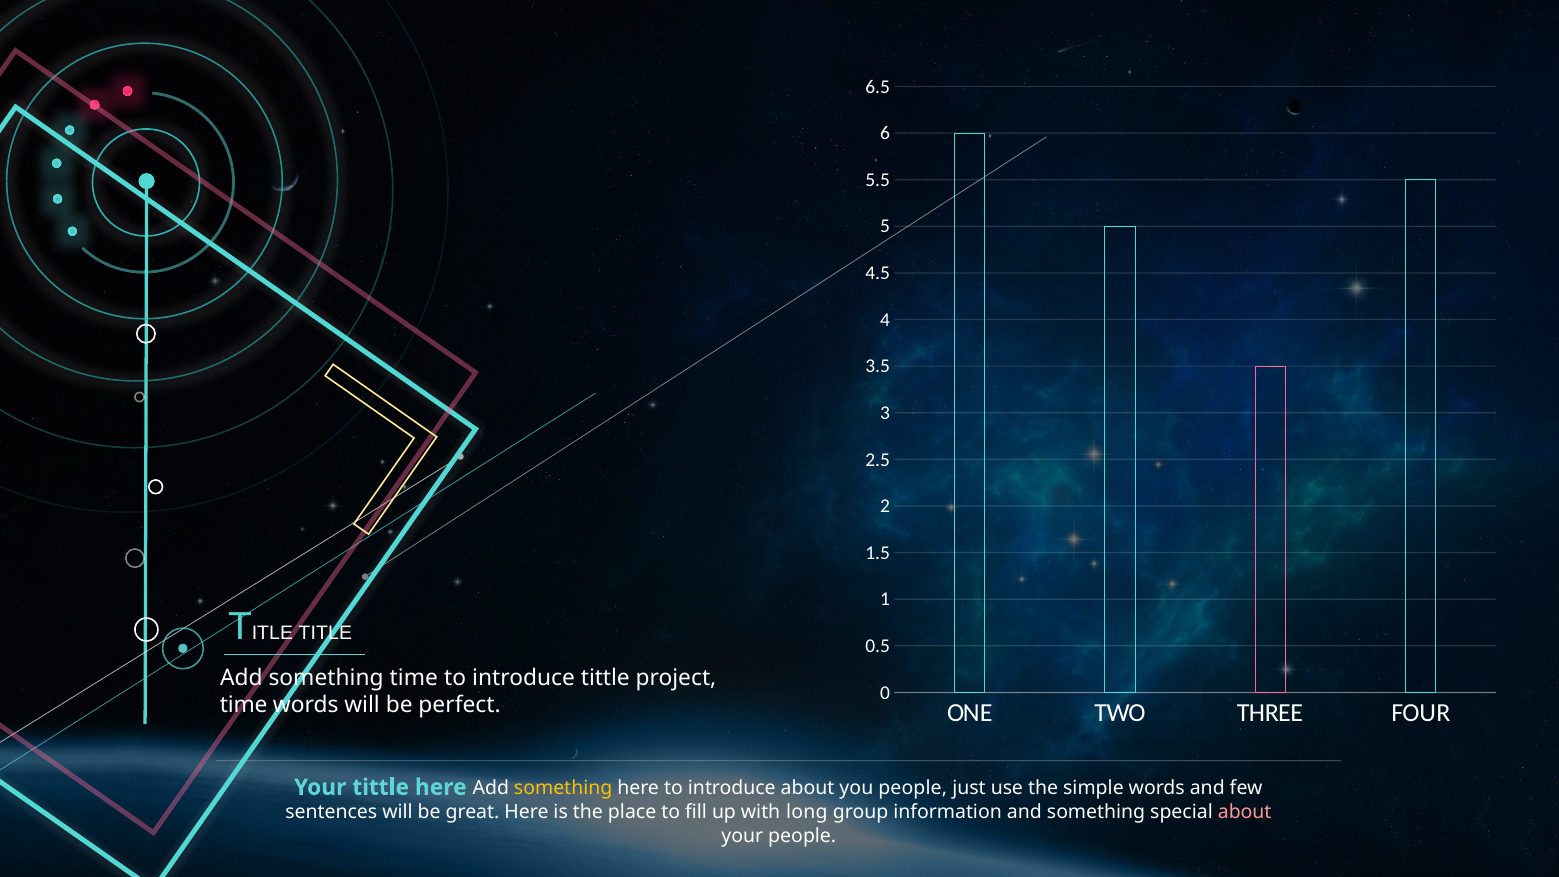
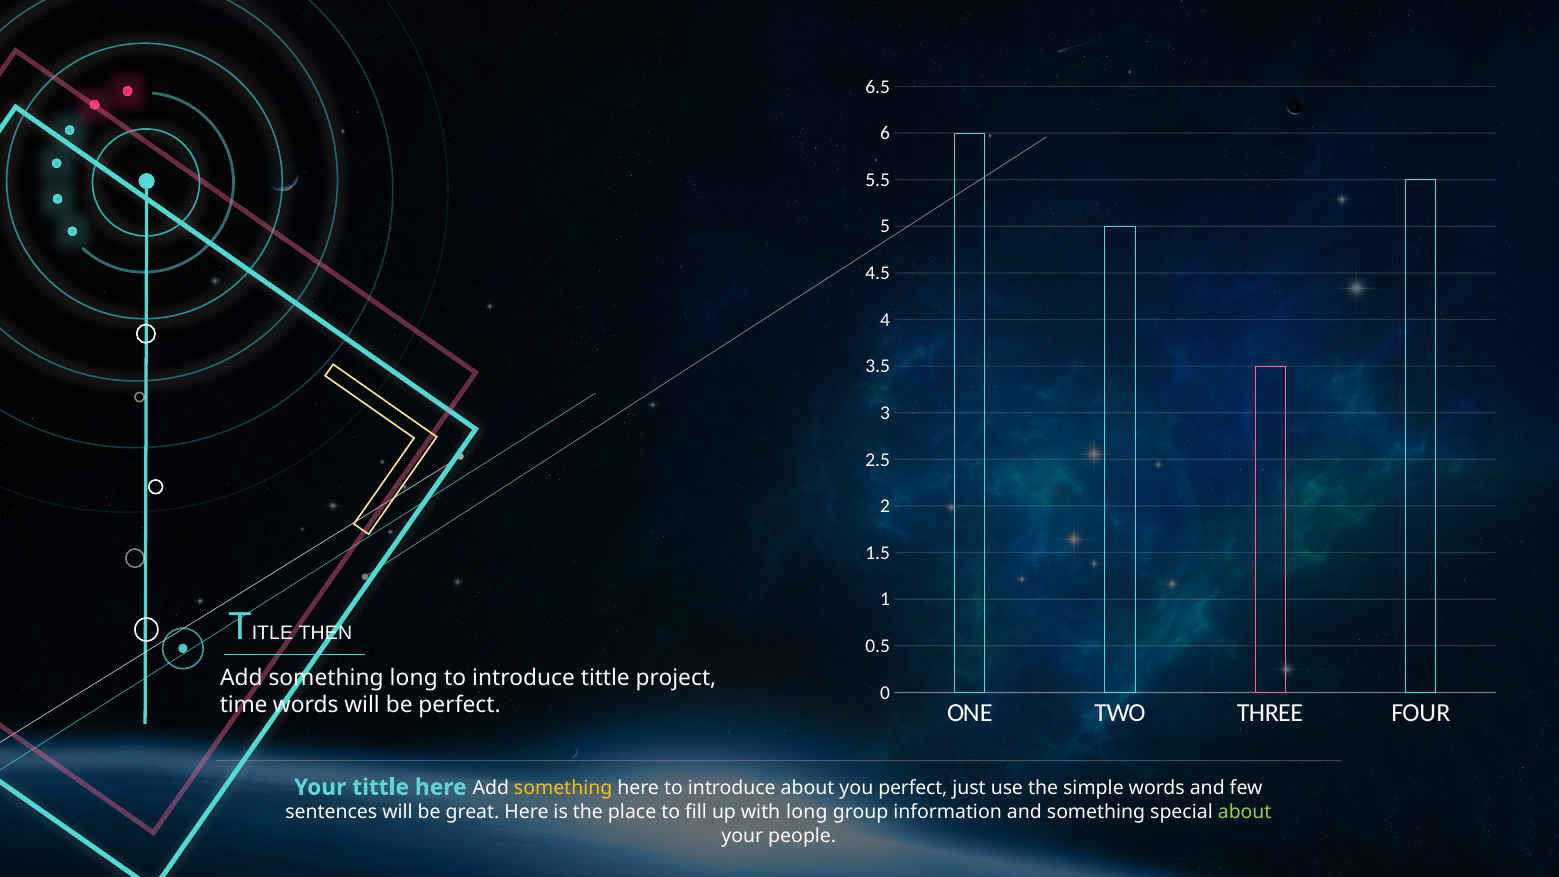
TITLE: TITLE -> THEN
something time: time -> long
you people: people -> perfect
about at (1245, 812) colour: pink -> light green
